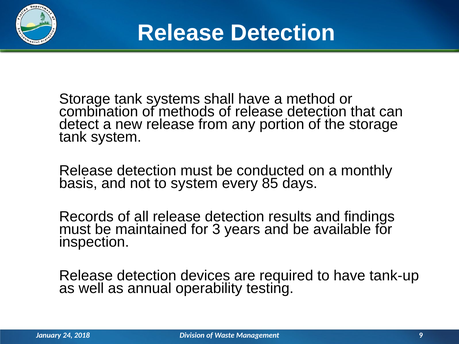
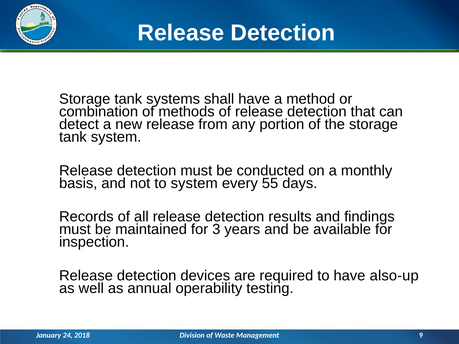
85: 85 -> 55
tank-up: tank-up -> also-up
